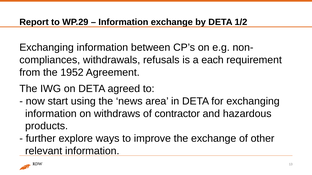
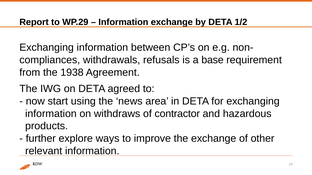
each: each -> base
1952: 1952 -> 1938
